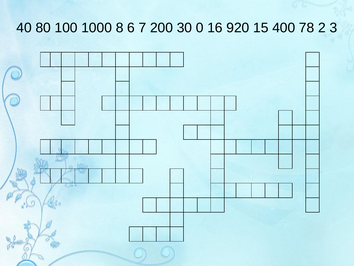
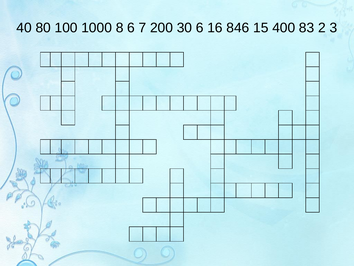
30 0: 0 -> 6
920: 920 -> 846
78: 78 -> 83
